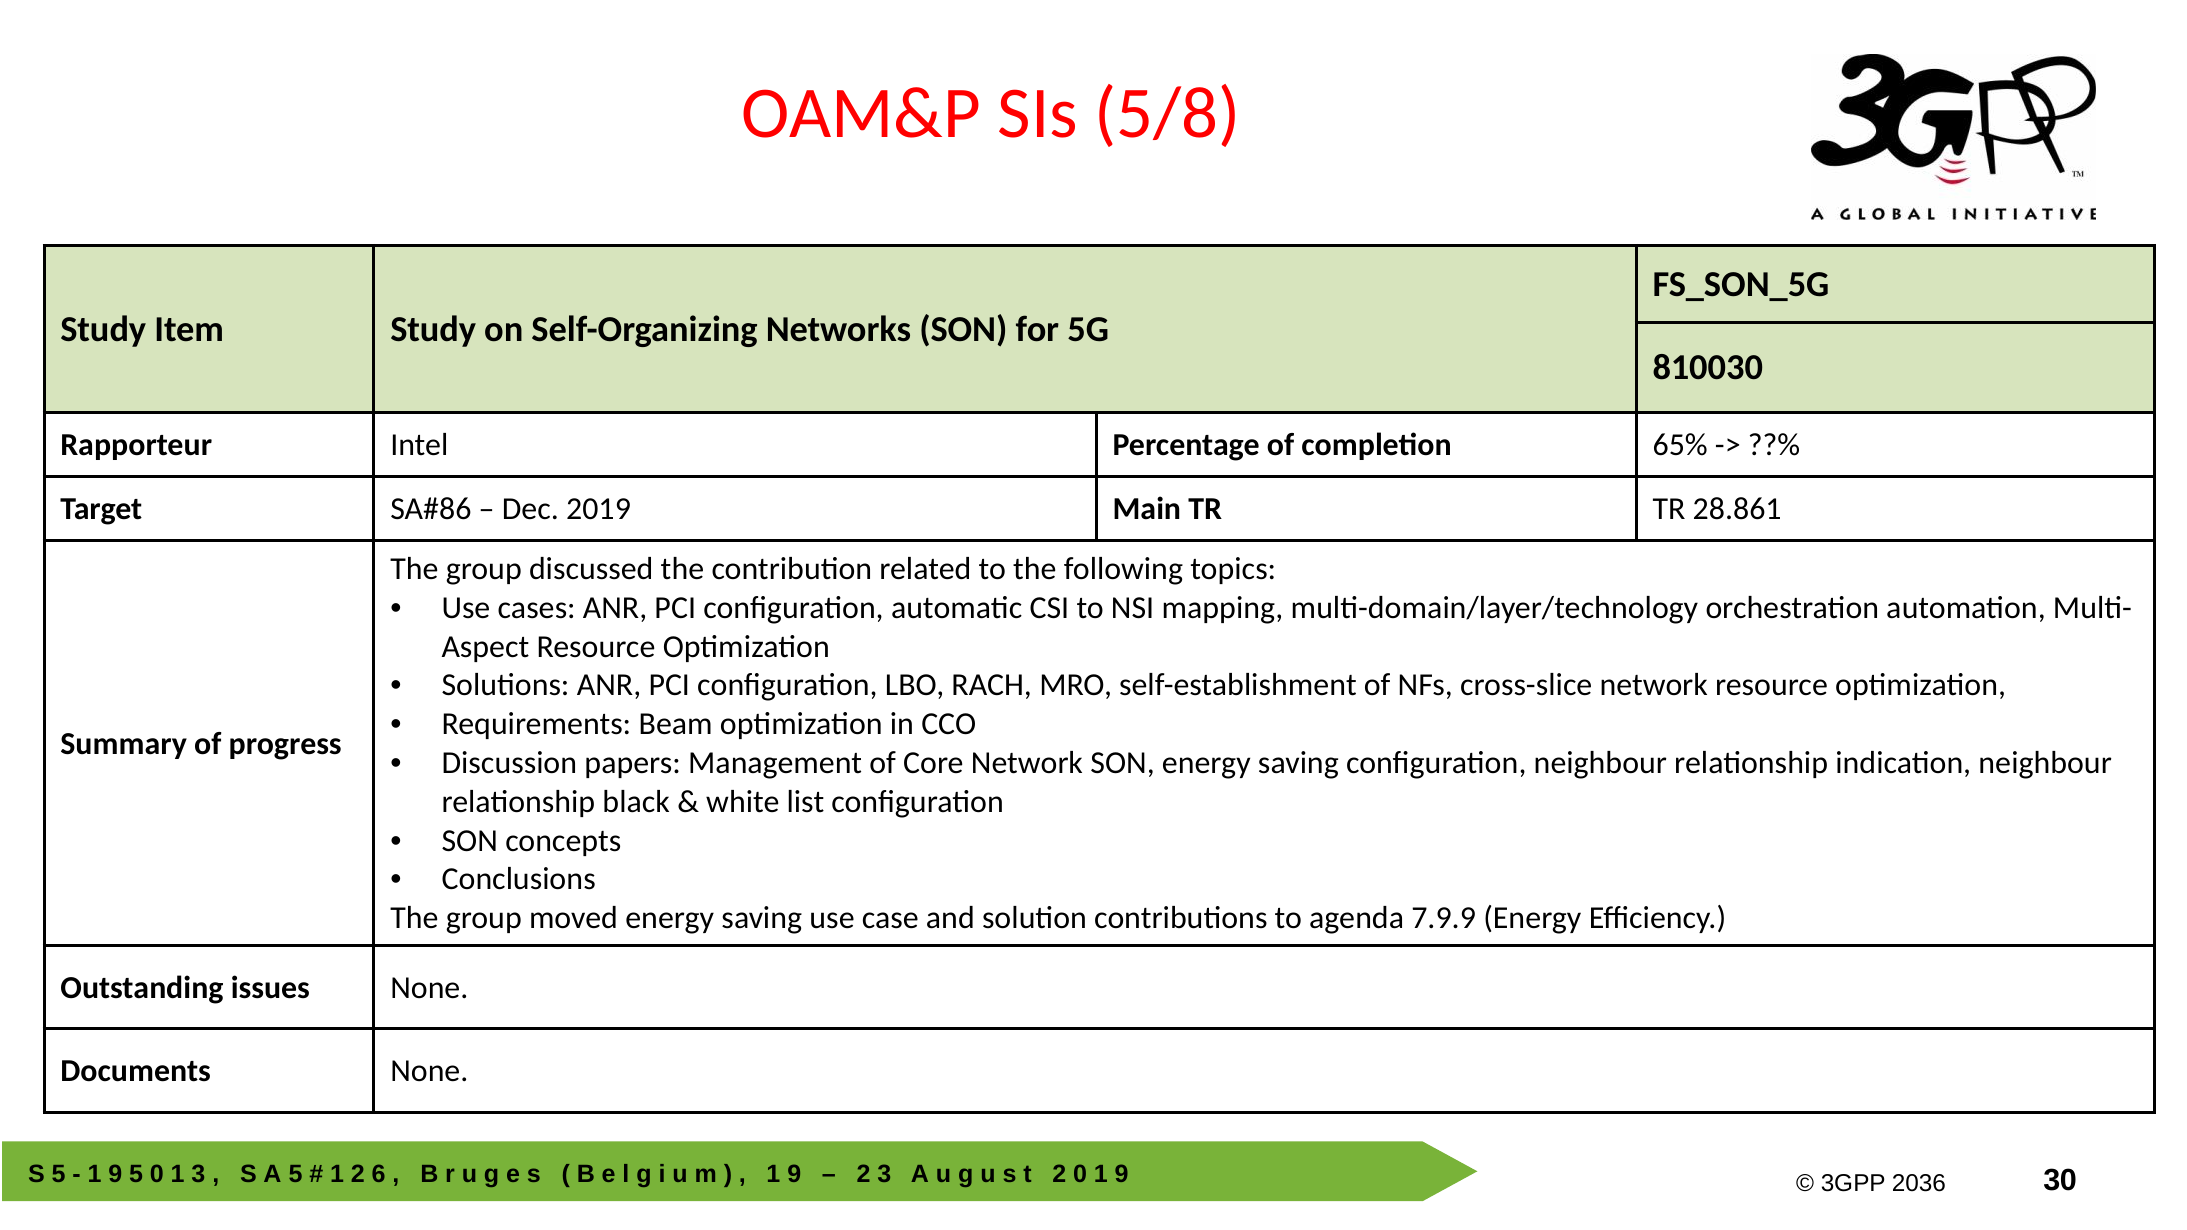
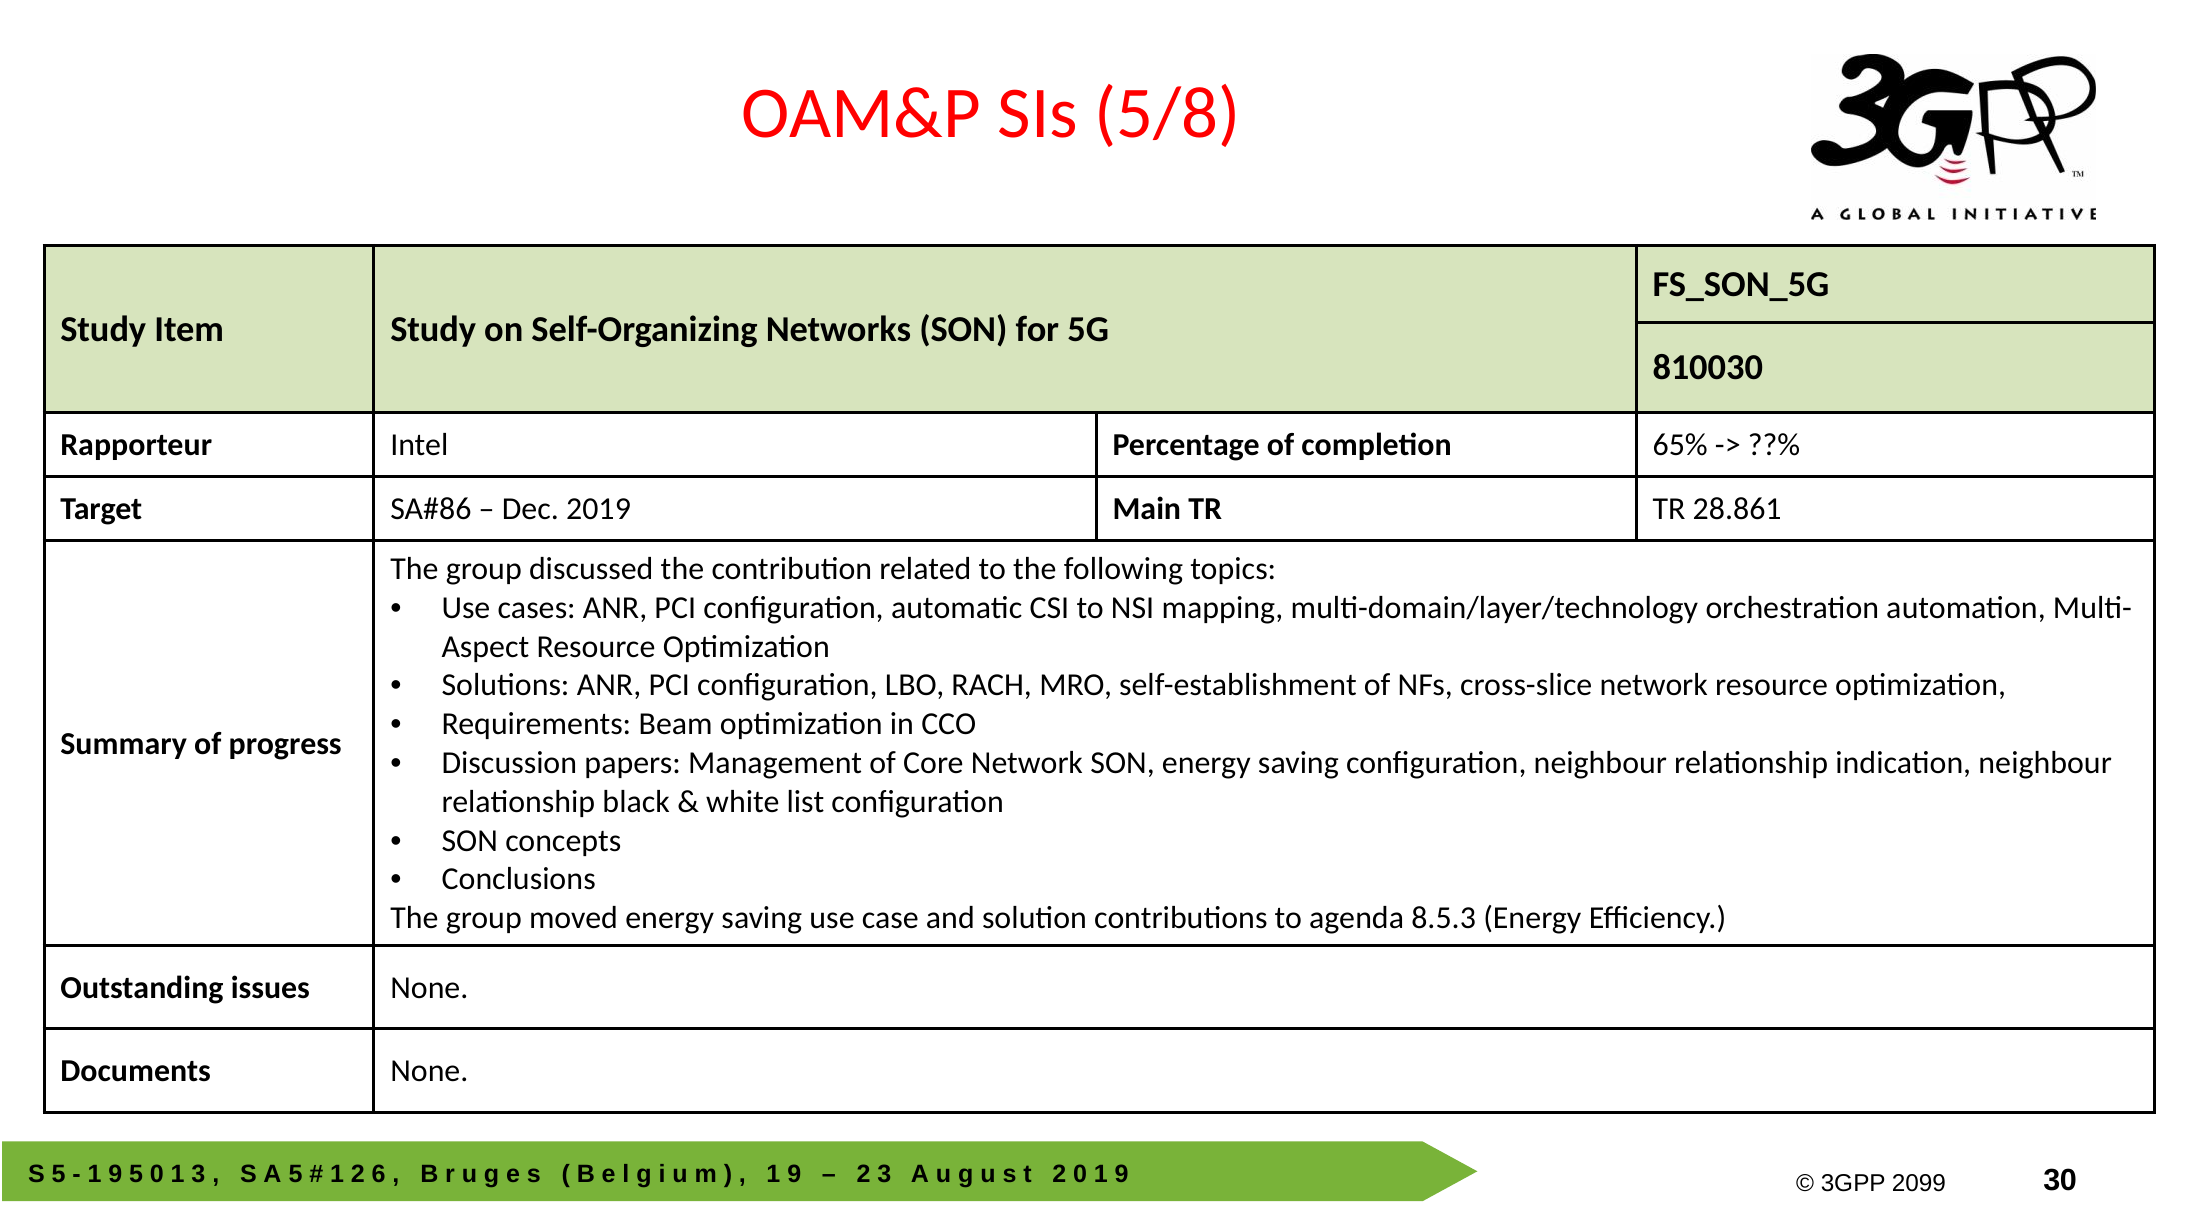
7.9.9: 7.9.9 -> 8.5.3
2036: 2036 -> 2099
